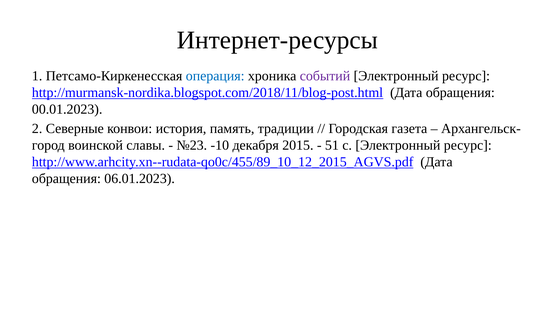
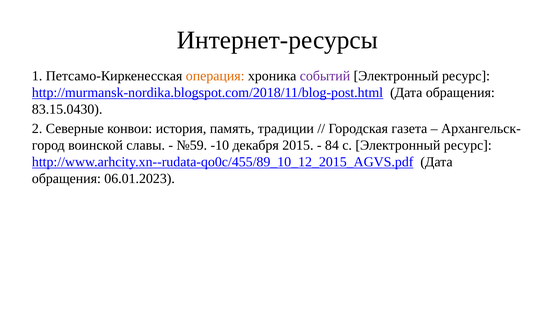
операция colour: blue -> orange
00.01.2023: 00.01.2023 -> 83.15.0430
№23: №23 -> №59
51: 51 -> 84
